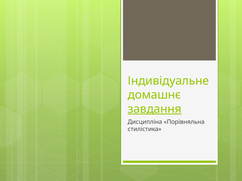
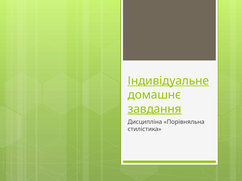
Індивідуальне underline: none -> present
